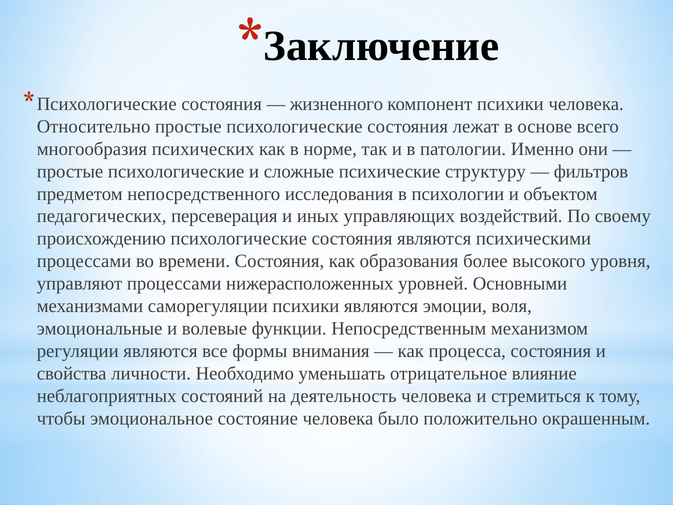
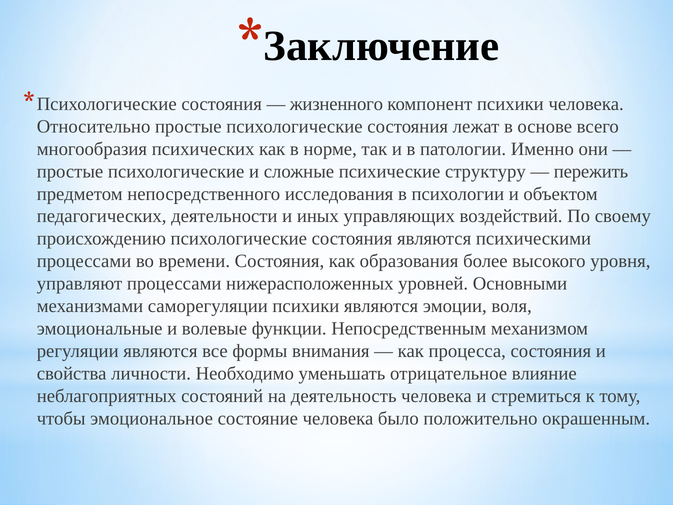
фильтров: фильтров -> пережить
персеверация: персеверация -> деятельности
